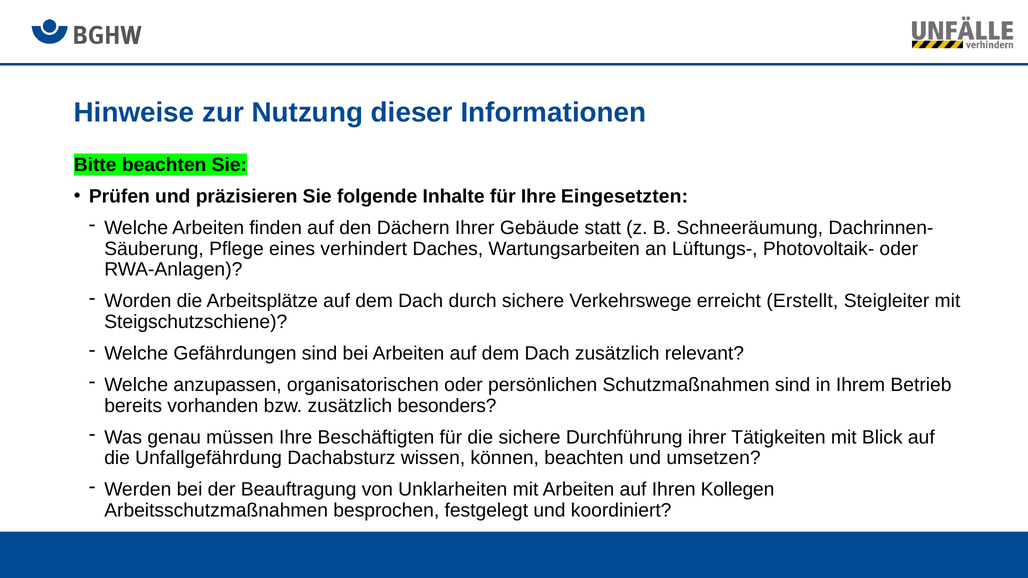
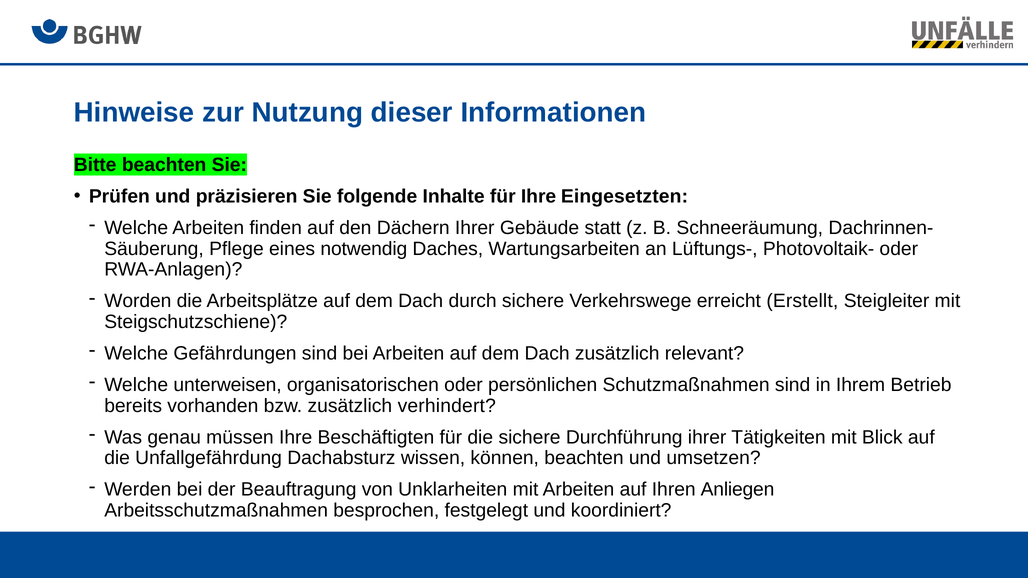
verhindert: verhindert -> notwendig
anzupassen: anzupassen -> unterweisen
besonders: besonders -> verhindert
Kollegen: Kollegen -> Anliegen
